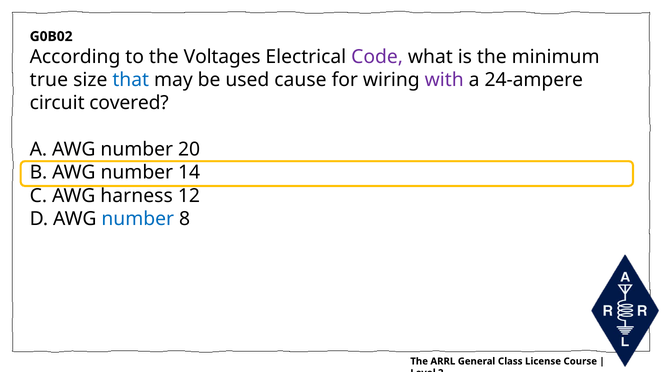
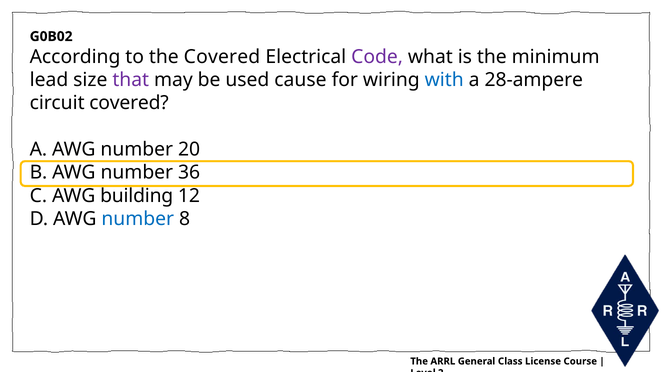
the Voltages: Voltages -> Covered
true: true -> lead
that colour: blue -> purple
with colour: purple -> blue
24-ampere: 24-ampere -> 28-ampere
14: 14 -> 36
harness: harness -> building
